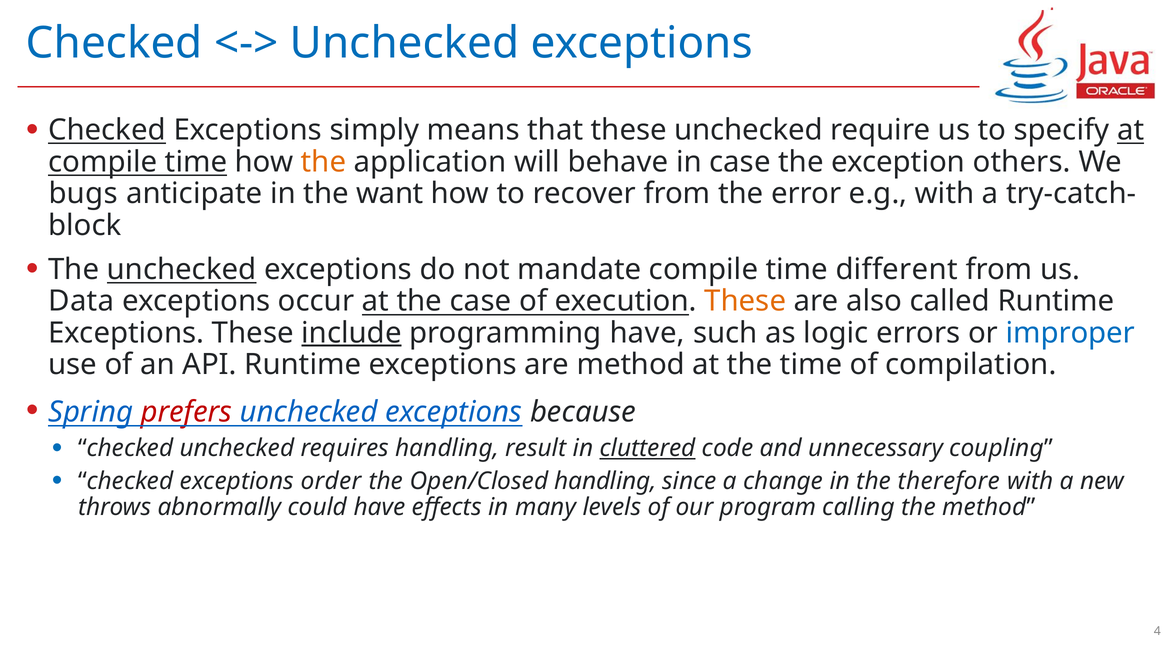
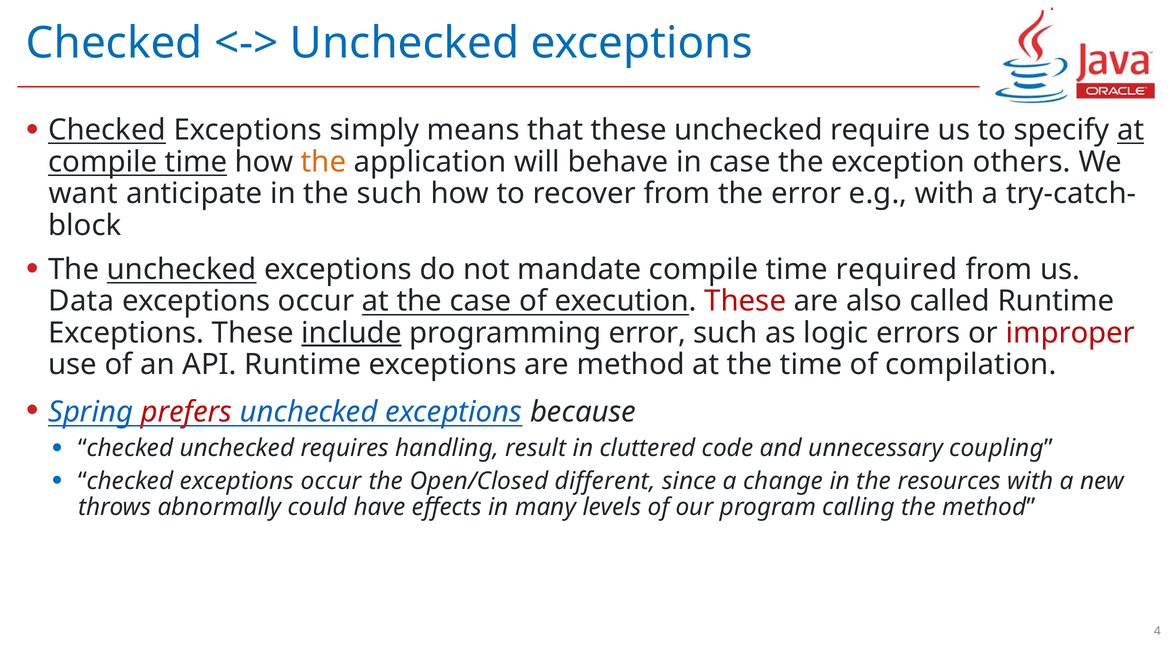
bugs: bugs -> want
the want: want -> such
different: different -> required
These at (745, 301) colour: orange -> red
programming have: have -> error
improper colour: blue -> red
cluttered underline: present -> none
checked exceptions order: order -> occur
Open/Closed handling: handling -> different
therefore: therefore -> resources
